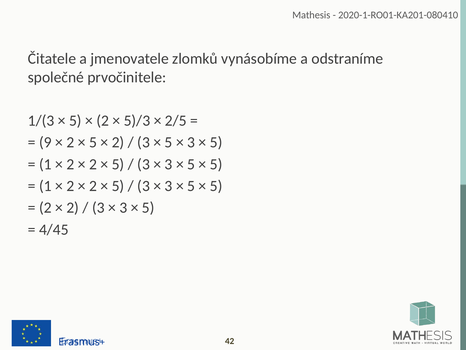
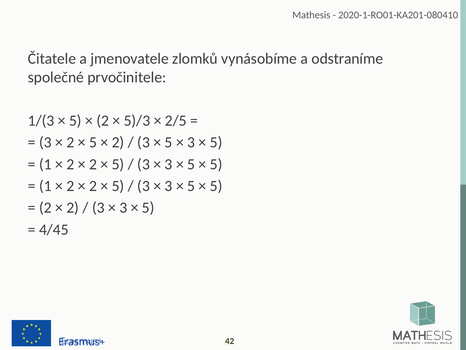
9 at (45, 142): 9 -> 3
